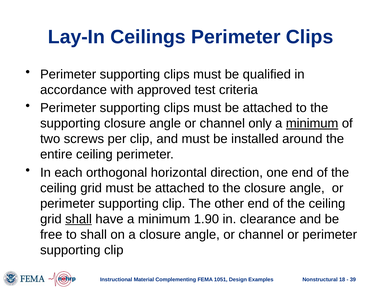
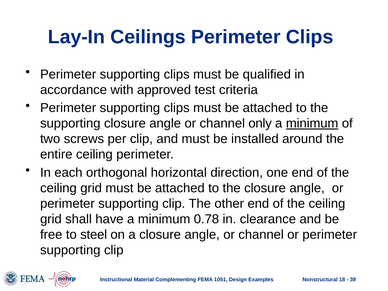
shall at (79, 219) underline: present -> none
1.90: 1.90 -> 0.78
to shall: shall -> steel
